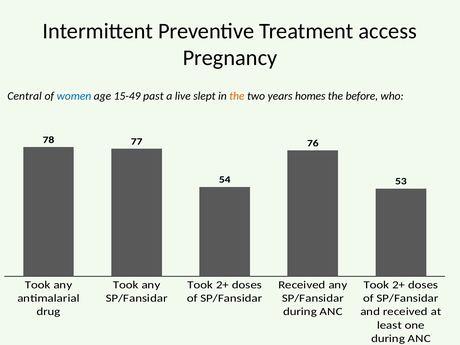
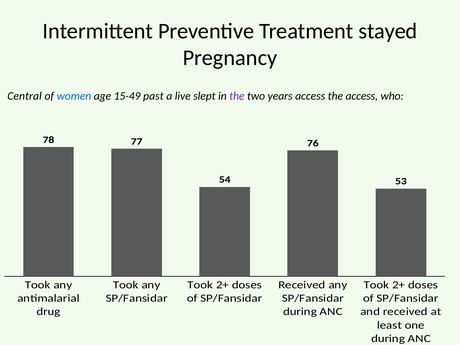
access: access -> stayed
the at (237, 96) colour: orange -> purple
years homes: homes -> access
the before: before -> access
